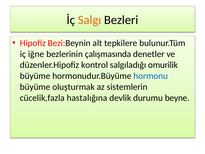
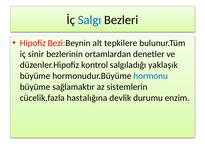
Salgı colour: orange -> blue
iğne: iğne -> sinir
çalışmasında: çalışmasında -> ortamlardan
omurilik: omurilik -> yaklaşık
oluşturmak: oluşturmak -> sağlamaktır
beyne: beyne -> enzim
